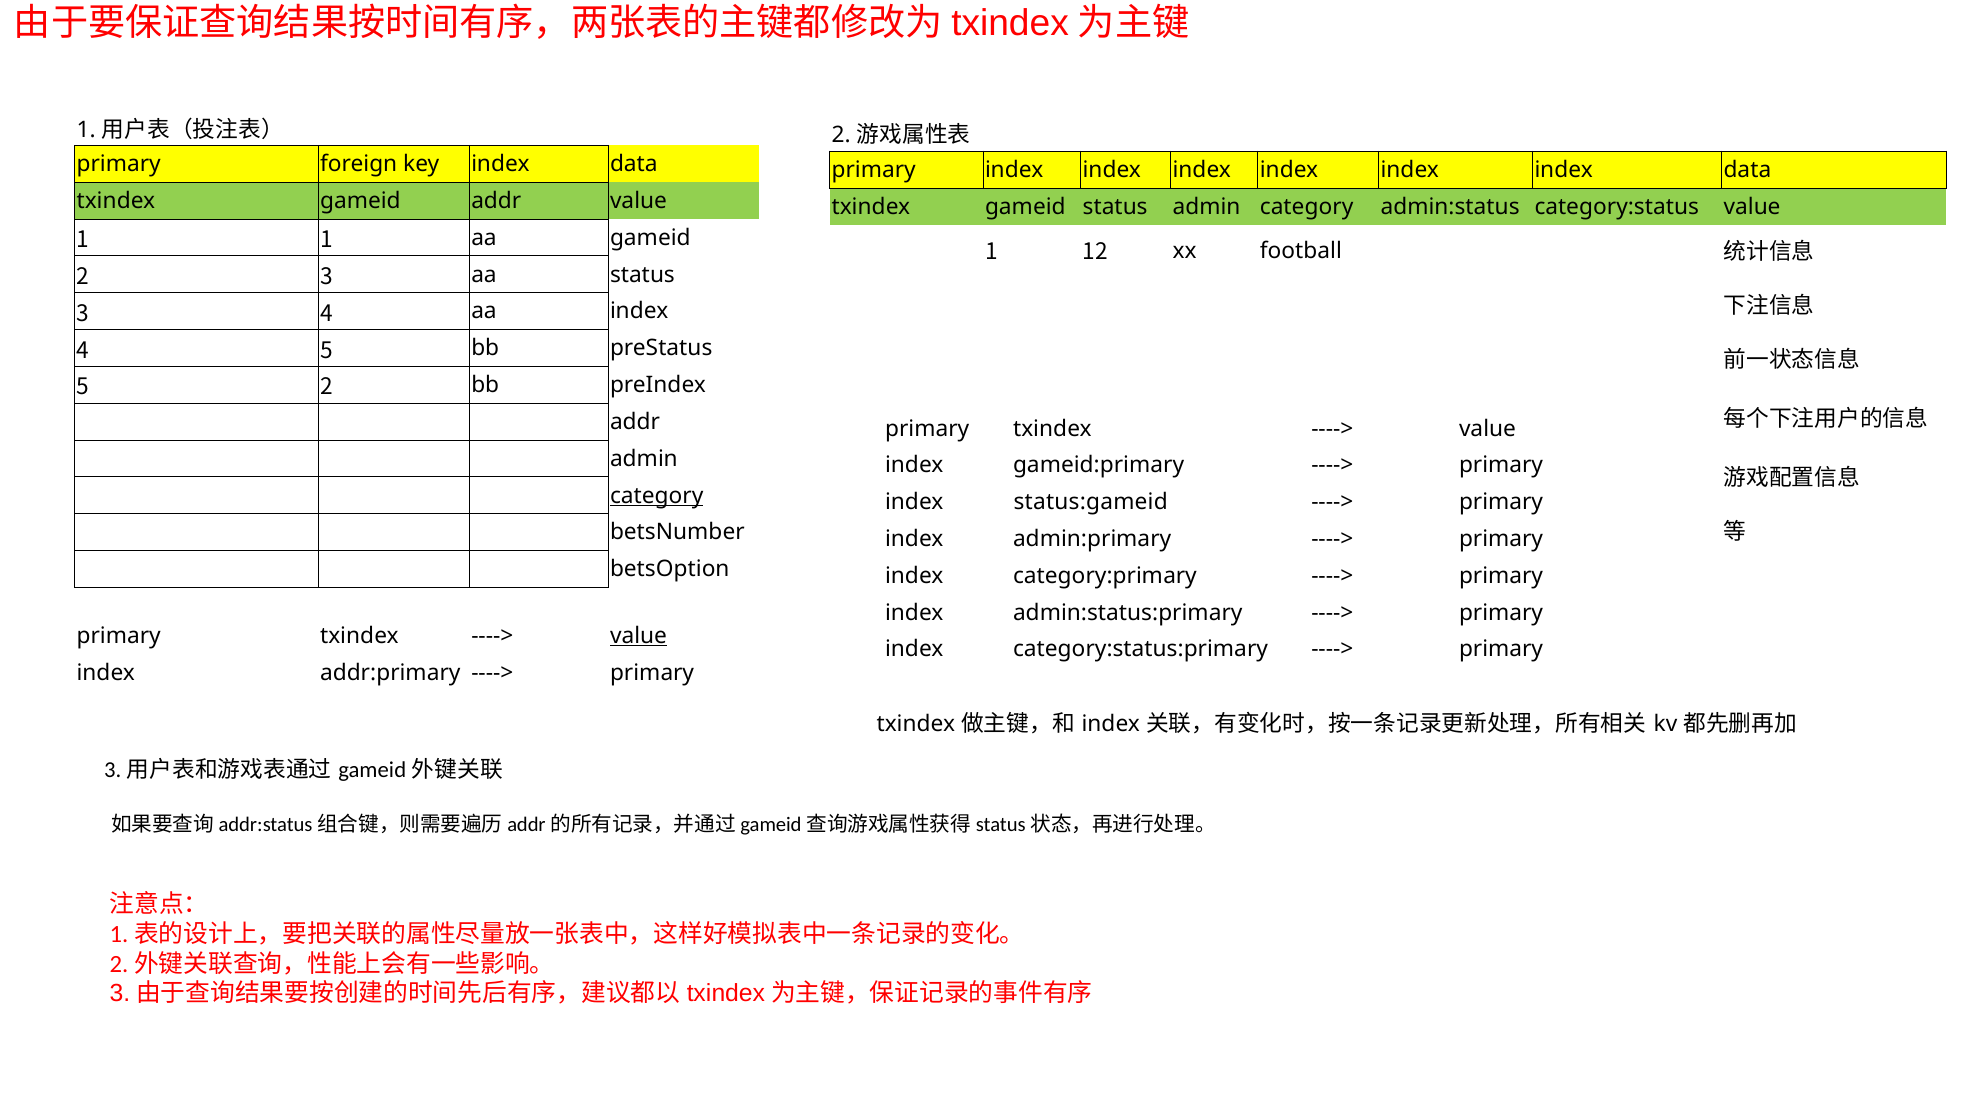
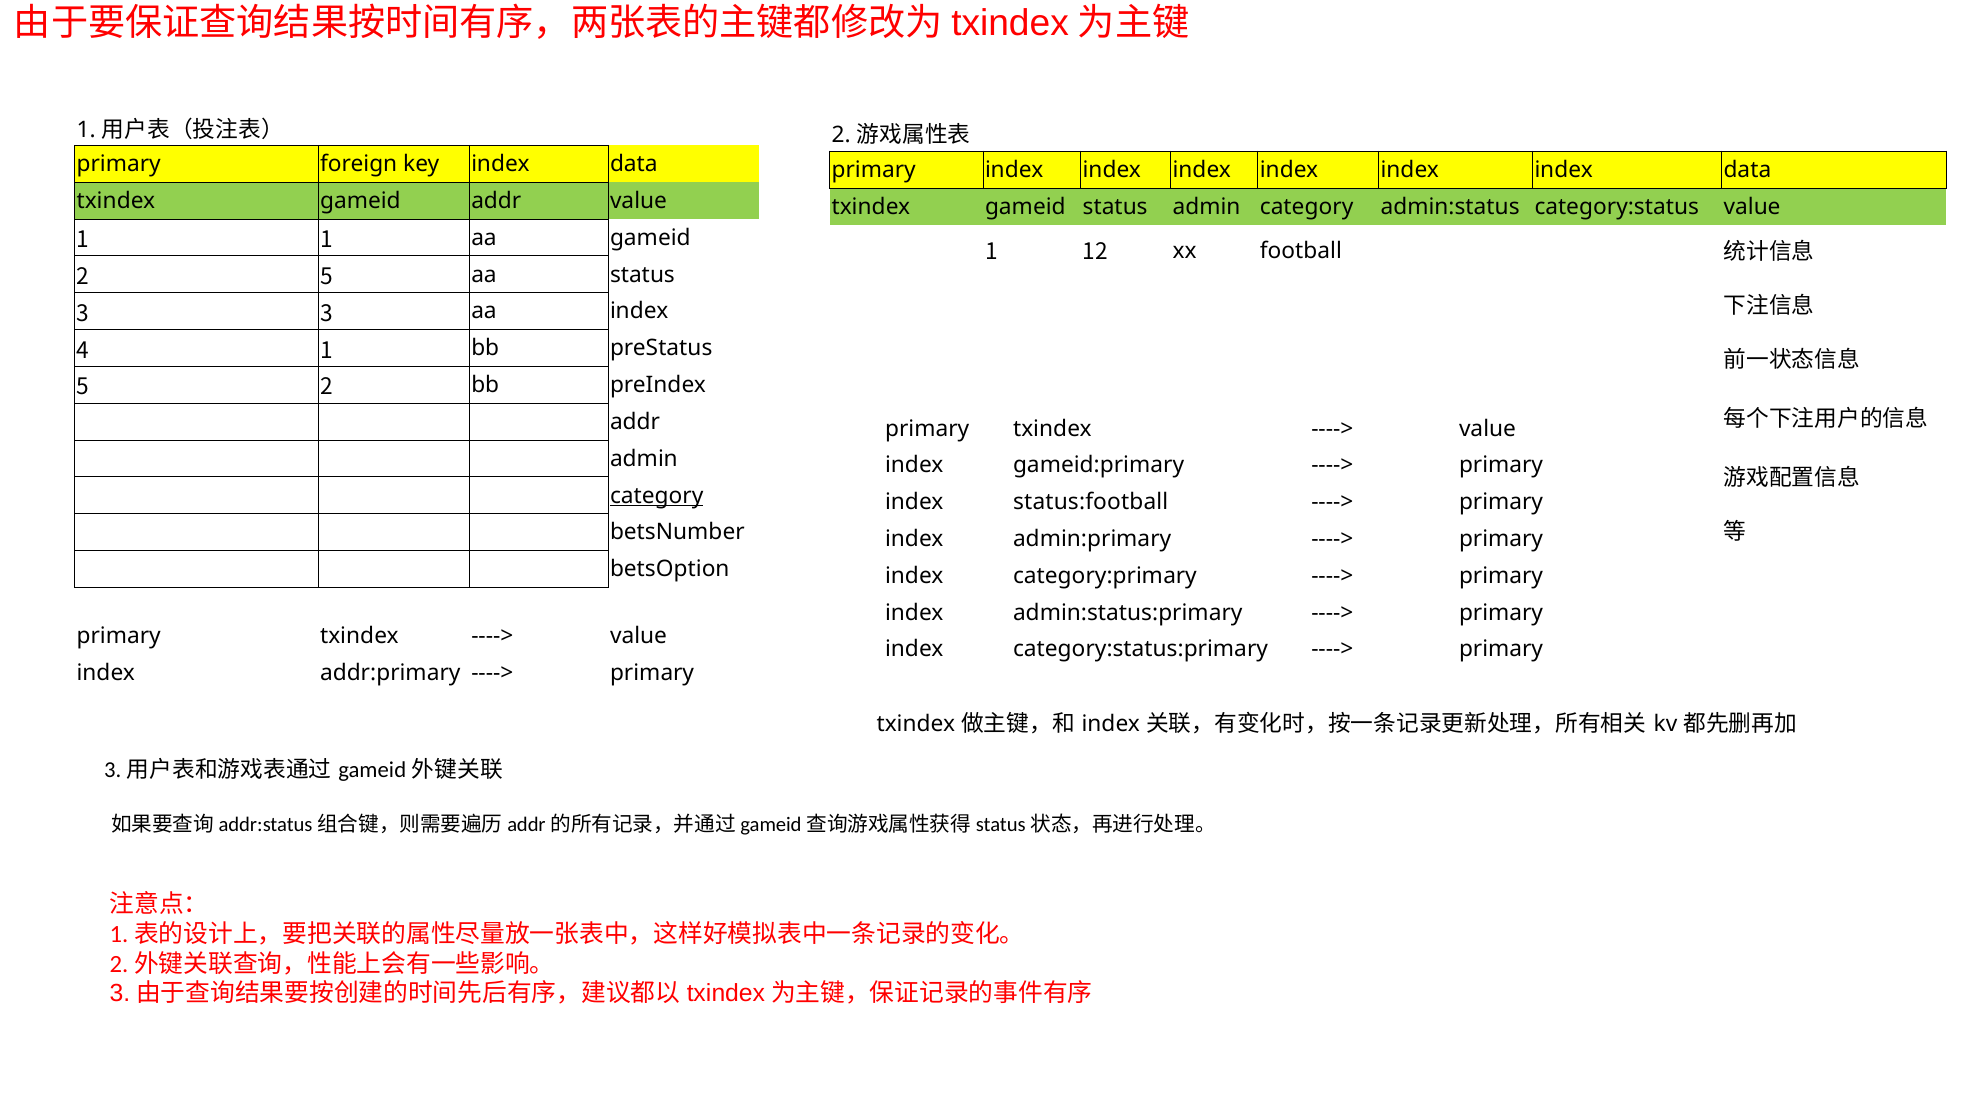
2 3: 3 -> 5
3 4: 4 -> 3
4 5: 5 -> 1
status:gameid: status:gameid -> status:football
value at (638, 635) underline: present -> none
